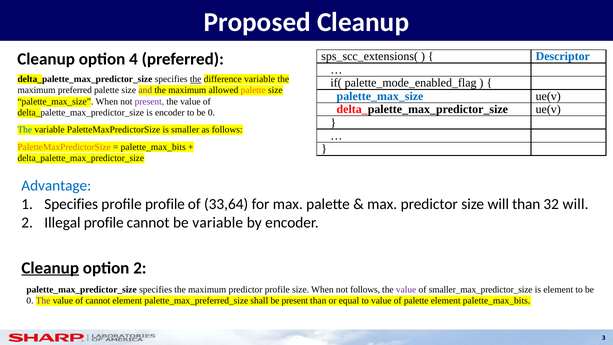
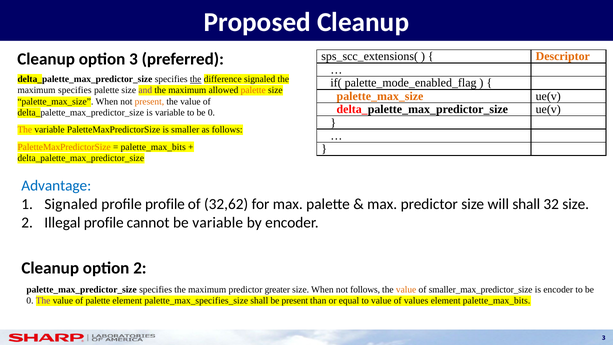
Descriptor colour: blue -> orange
option 4: 4 -> 3
difference variable: variable -> signaled
maximum preferred: preferred -> specifies
palette_max_size at (380, 96) colour: blue -> orange
present at (149, 102) colour: purple -> orange
is encoder: encoder -> variable
The at (25, 130) colour: blue -> orange
1 Specifies: Specifies -> Signaled
33,64: 33,64 -> 32,62
will than: than -> shall
32 will: will -> size
Cleanup at (50, 268) underline: present -> none
predictor profile: profile -> greater
value at (406, 289) colour: purple -> orange
is element: element -> encoder
of cannot: cannot -> palette
palette_max_preferred_size: palette_max_preferred_size -> palette_max_specifies_size
of palette: palette -> values
